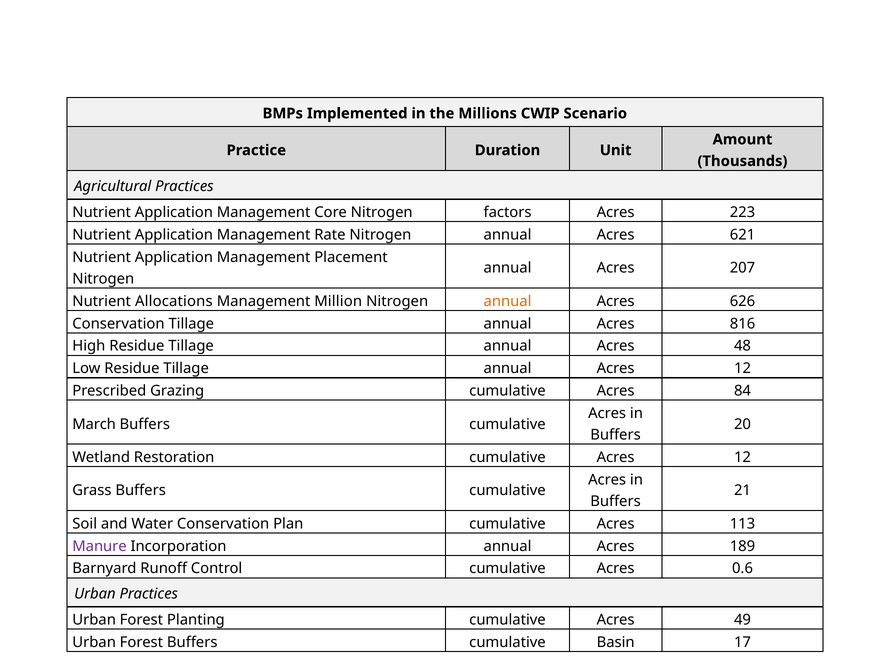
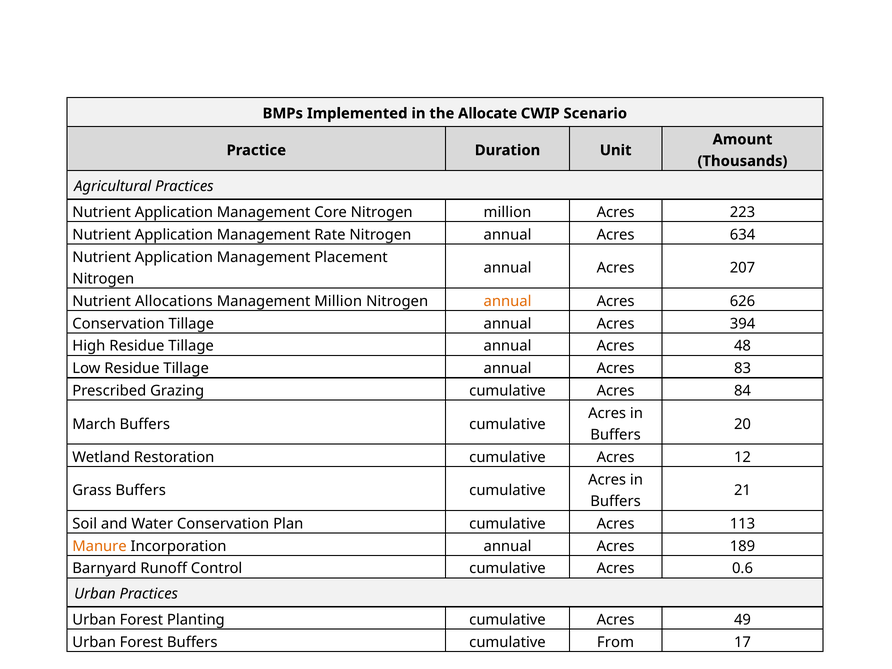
Millions: Millions -> Allocate
Nitrogen factors: factors -> million
621: 621 -> 634
816: 816 -> 394
annual Acres 12: 12 -> 83
Manure colour: purple -> orange
Basin: Basin -> From
